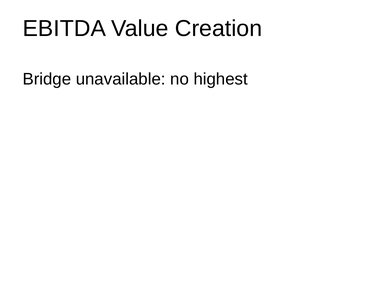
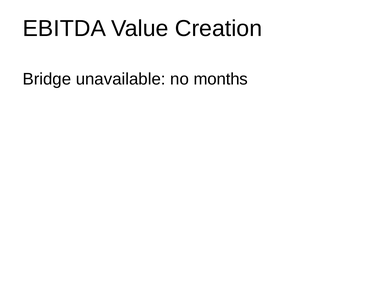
highest: highest -> months
